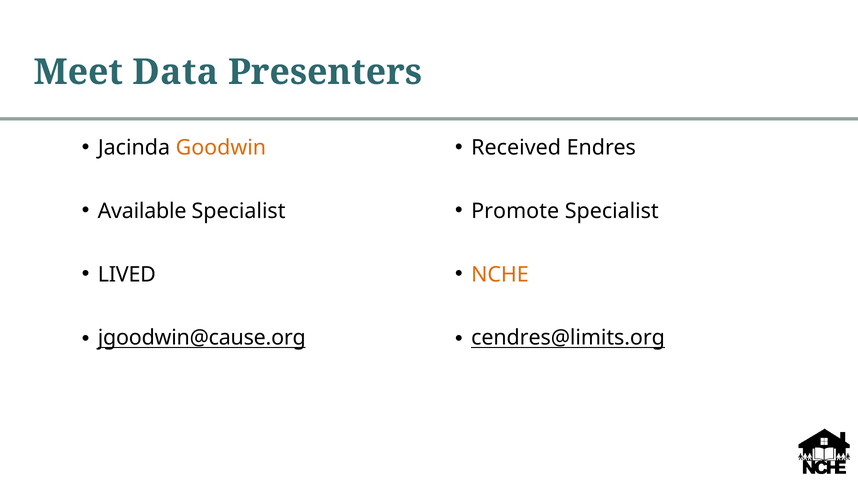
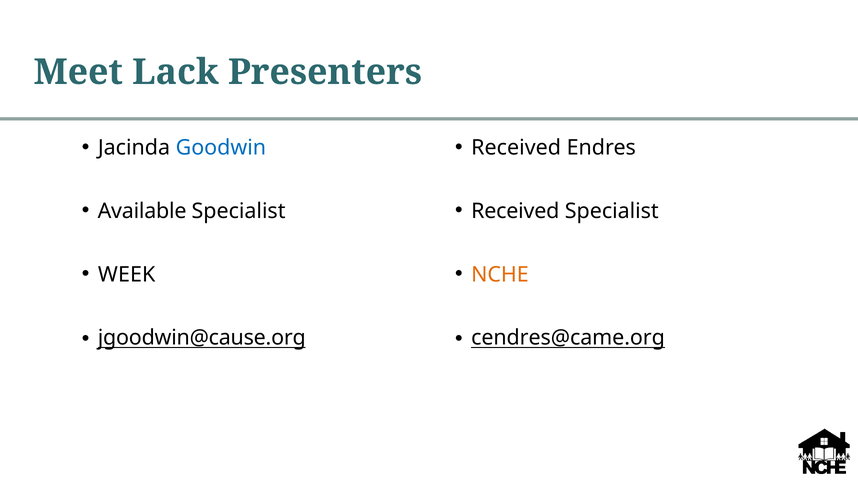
Data: Data -> Lack
Goodwin colour: orange -> blue
Promote at (515, 211): Promote -> Received
LIVED: LIVED -> WEEK
cendres@limits.org: cendres@limits.org -> cendres@came.org
